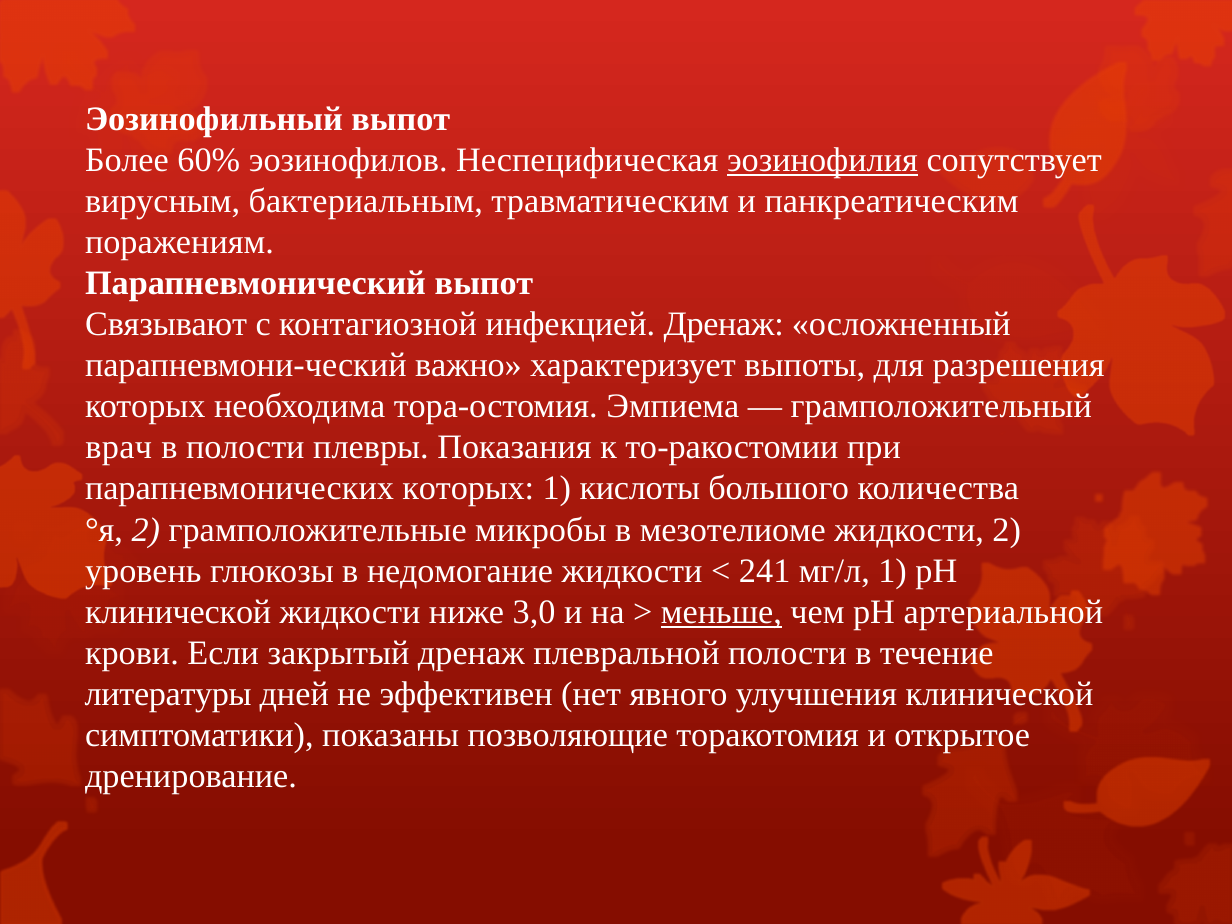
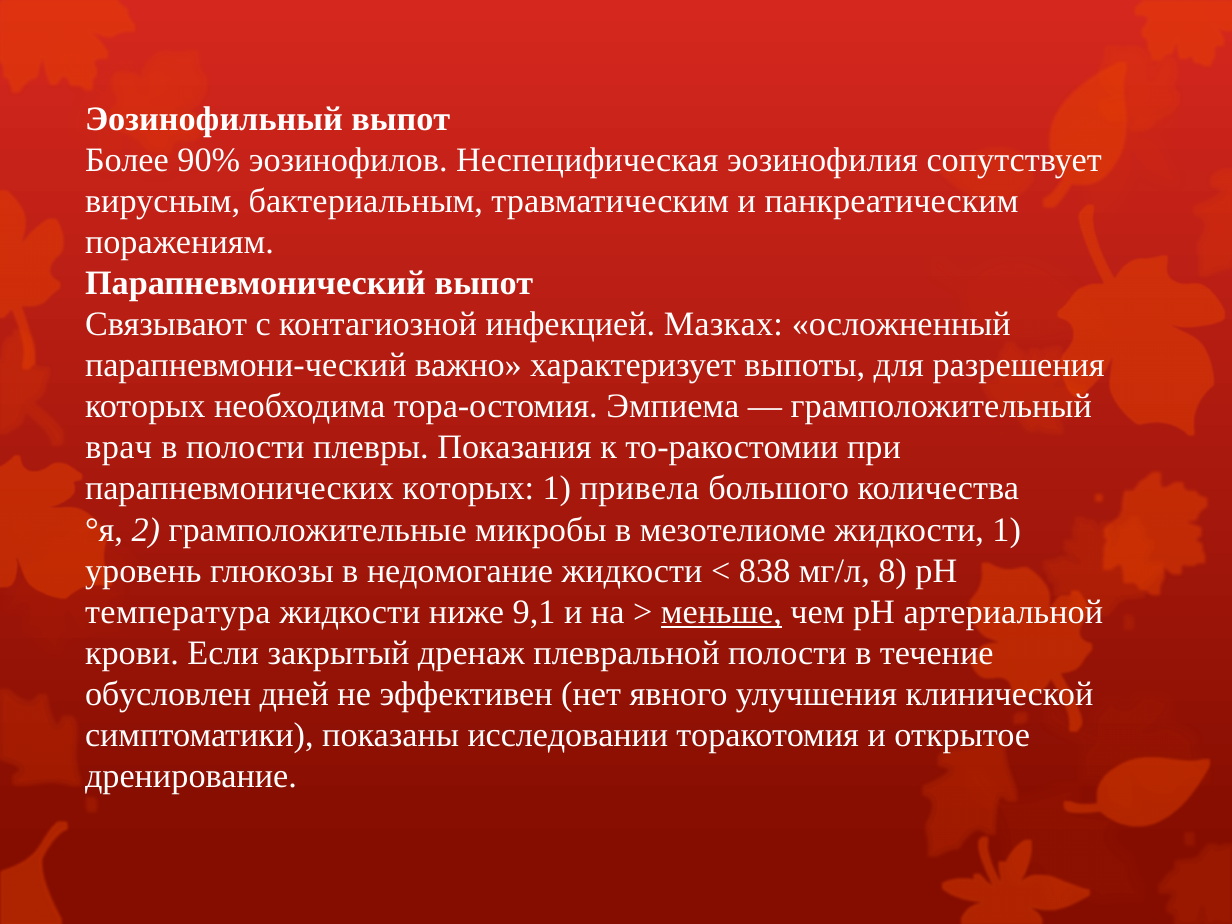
60%: 60% -> 90%
эозинофилия underline: present -> none
инфекцией Дренаж: Дренаж -> Мазках
кислоты: кислоты -> привела
жидкости 2: 2 -> 1
241: 241 -> 838
мг/л 1: 1 -> 8
клинической at (178, 612): клинической -> температура
3,0: 3,0 -> 9,1
литературы: литературы -> обусловлен
позволяющие: позволяющие -> исследовании
